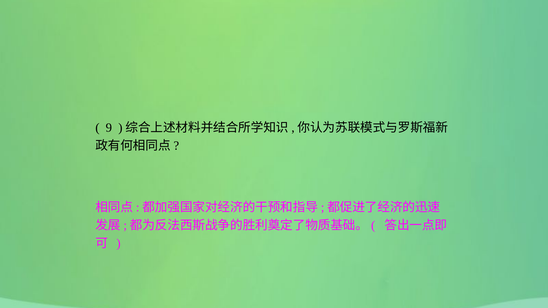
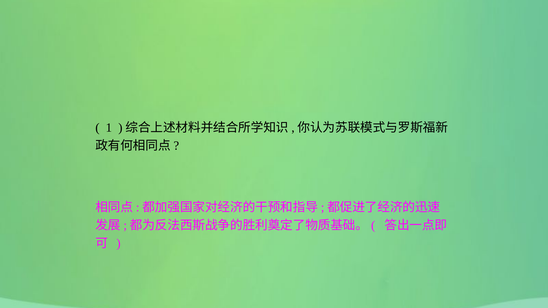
9: 9 -> 1
